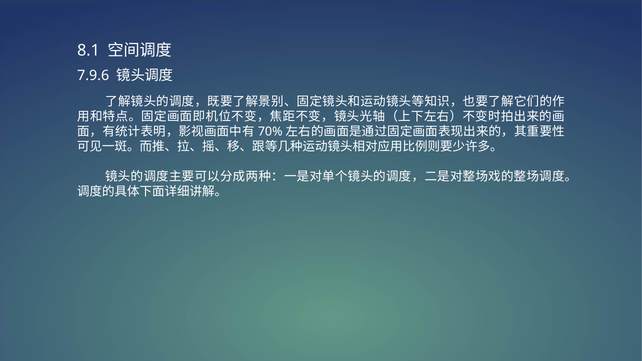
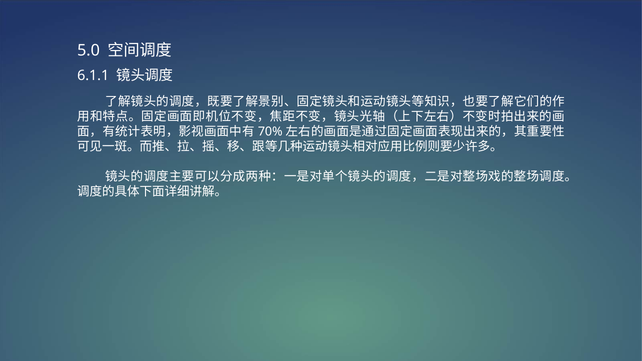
8.1: 8.1 -> 5.0
7.9.6: 7.9.6 -> 6.1.1
